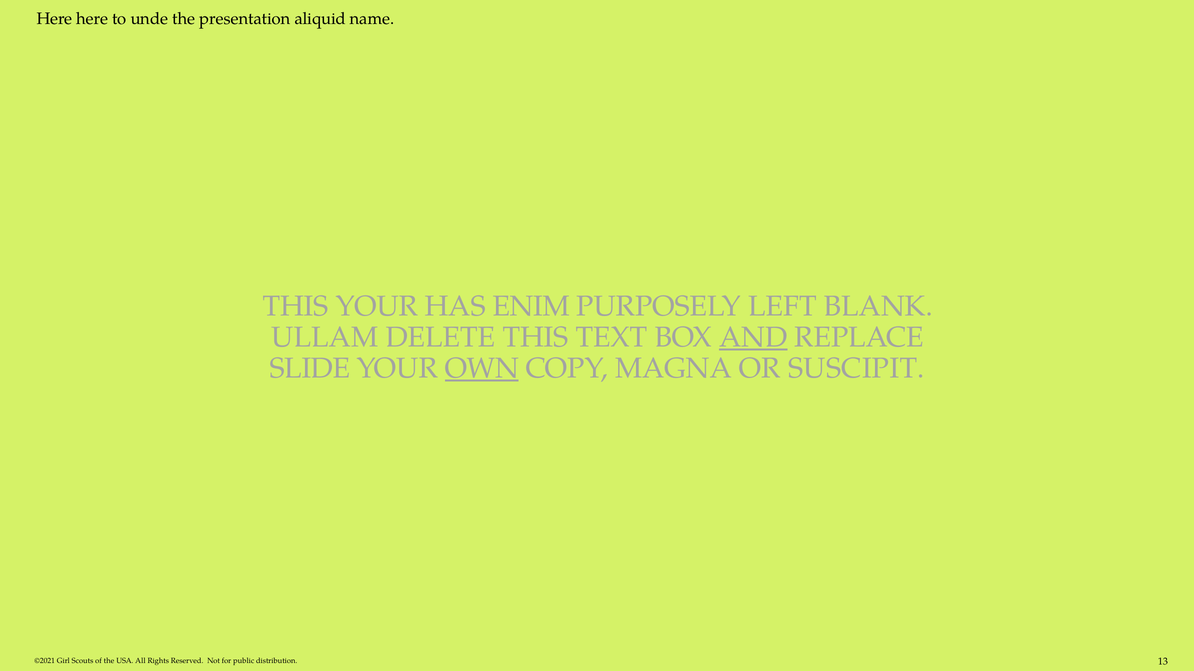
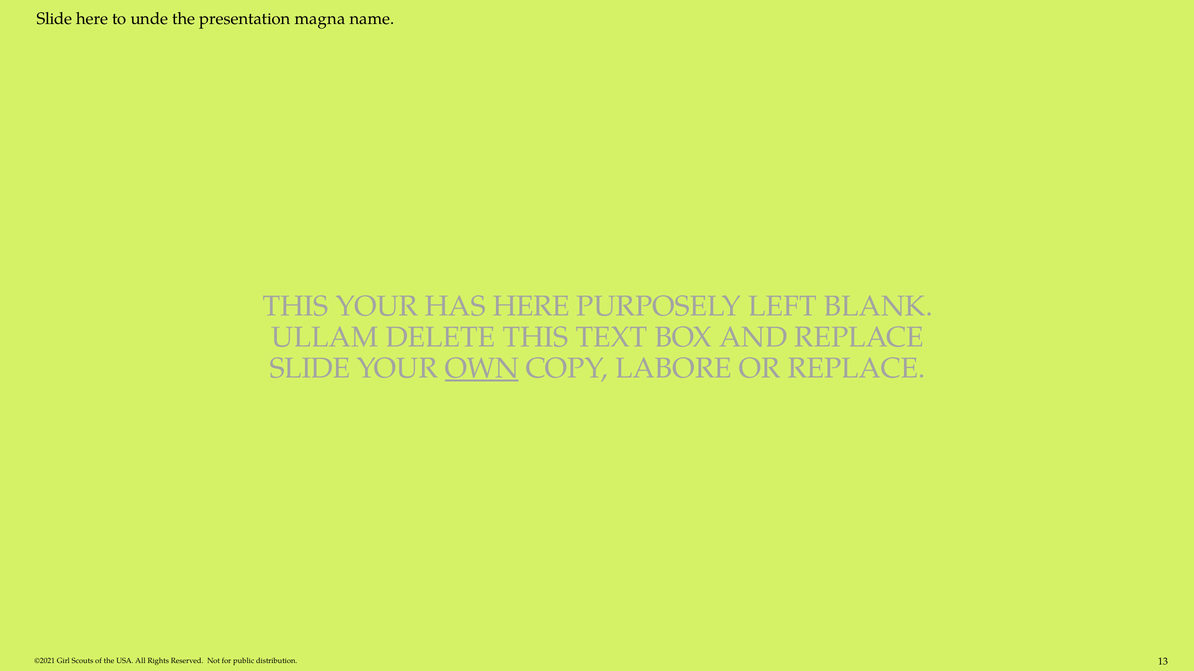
Here at (55, 19): Here -> Slide
aliquid: aliquid -> magna
HAS ENIM: ENIM -> HERE
AND underline: present -> none
MAGNA: MAGNA -> LABORE
OR SUSCIPIT: SUSCIPIT -> REPLACE
